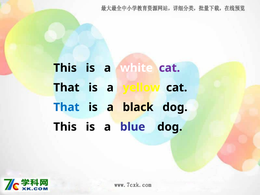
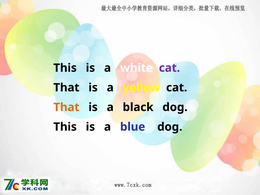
That at (66, 107) colour: blue -> orange
